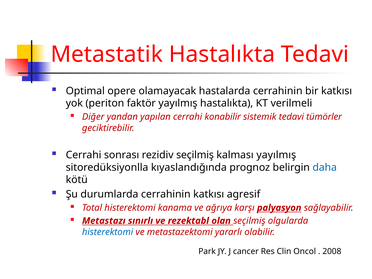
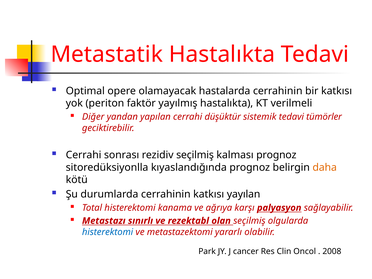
konabilir: konabilir -> düşüktür
kalması yayılmış: yayılmış -> prognoz
daha colour: blue -> orange
agresif: agresif -> yayılan
